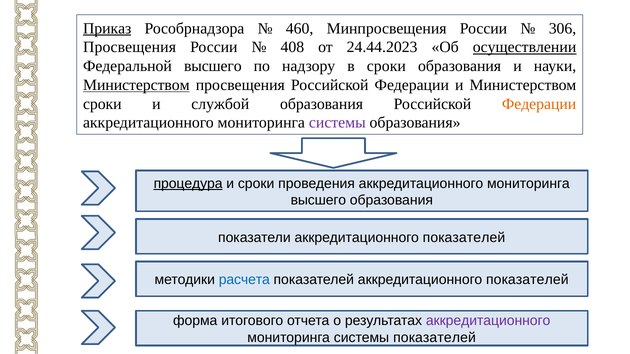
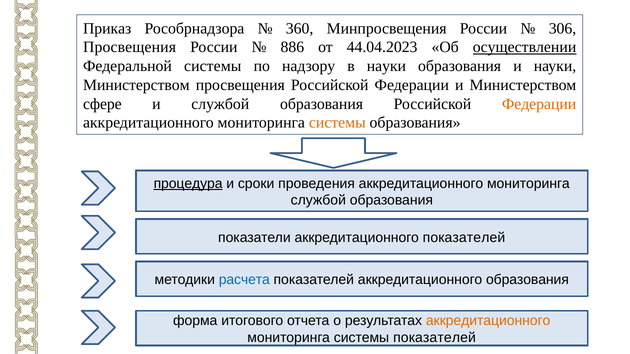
Приказ underline: present -> none
460: 460 -> 360
408: 408 -> 886
24.44.2023: 24.44.2023 -> 44.04.2023
Федеральной высшего: высшего -> системы
в сроки: сроки -> науки
Министерством at (136, 85) underline: present -> none
сроки at (102, 104): сроки -> сфере
системы at (337, 123) colour: purple -> orange
высшего at (318, 200): высшего -> службой
показателей аккредитационного показателей: показателей -> образования
аккредитационного at (488, 321) colour: purple -> orange
